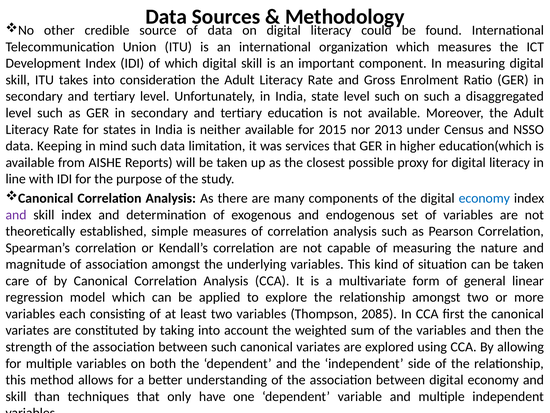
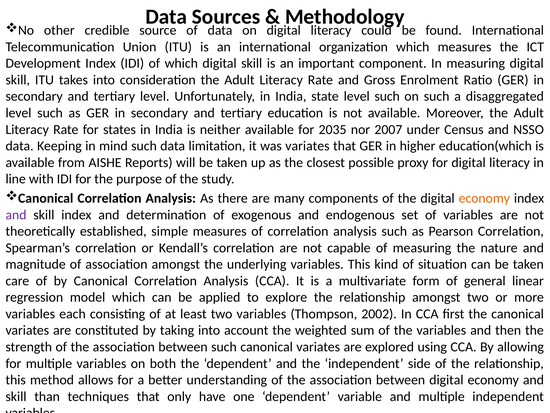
2015: 2015 -> 2035
2013: 2013 -> 2007
was services: services -> variates
economy at (484, 198) colour: blue -> orange
2085: 2085 -> 2002
